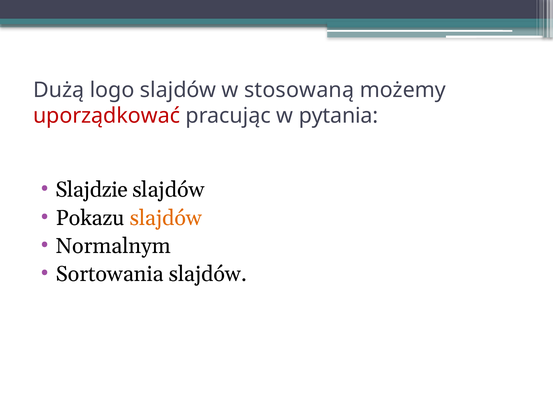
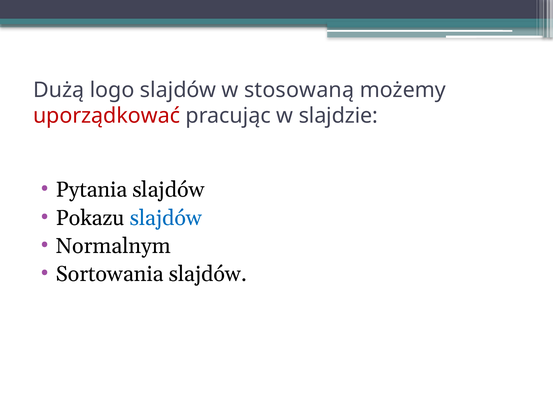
pytania: pytania -> slajdzie
Slajdzie: Slajdzie -> Pytania
slajdów at (166, 218) colour: orange -> blue
